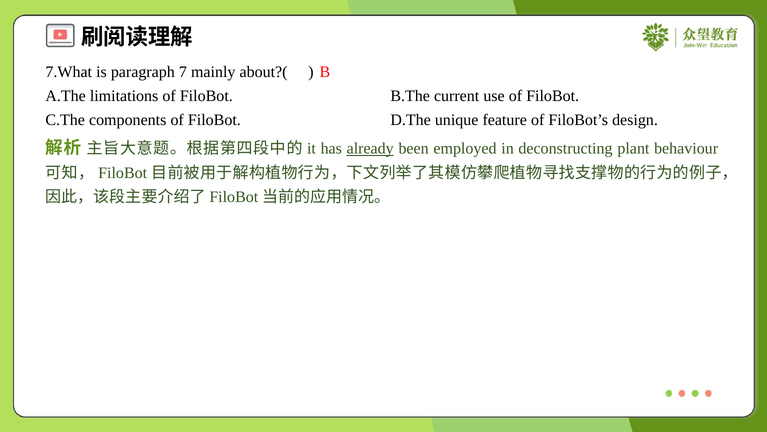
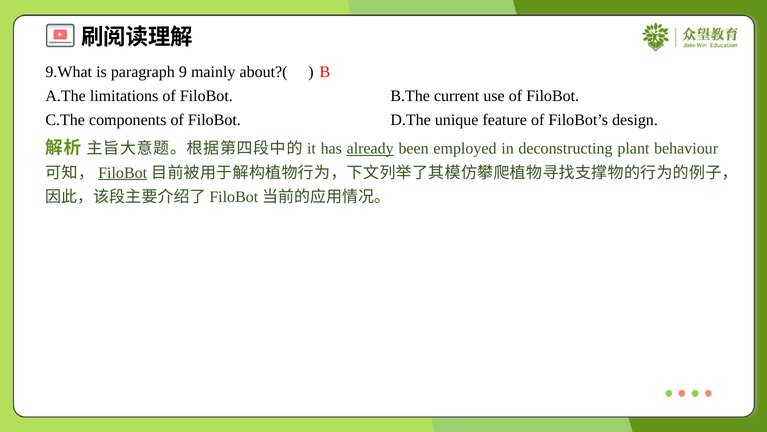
7.What: 7.What -> 9.What
7: 7 -> 9
FiloBot at (123, 173) underline: none -> present
